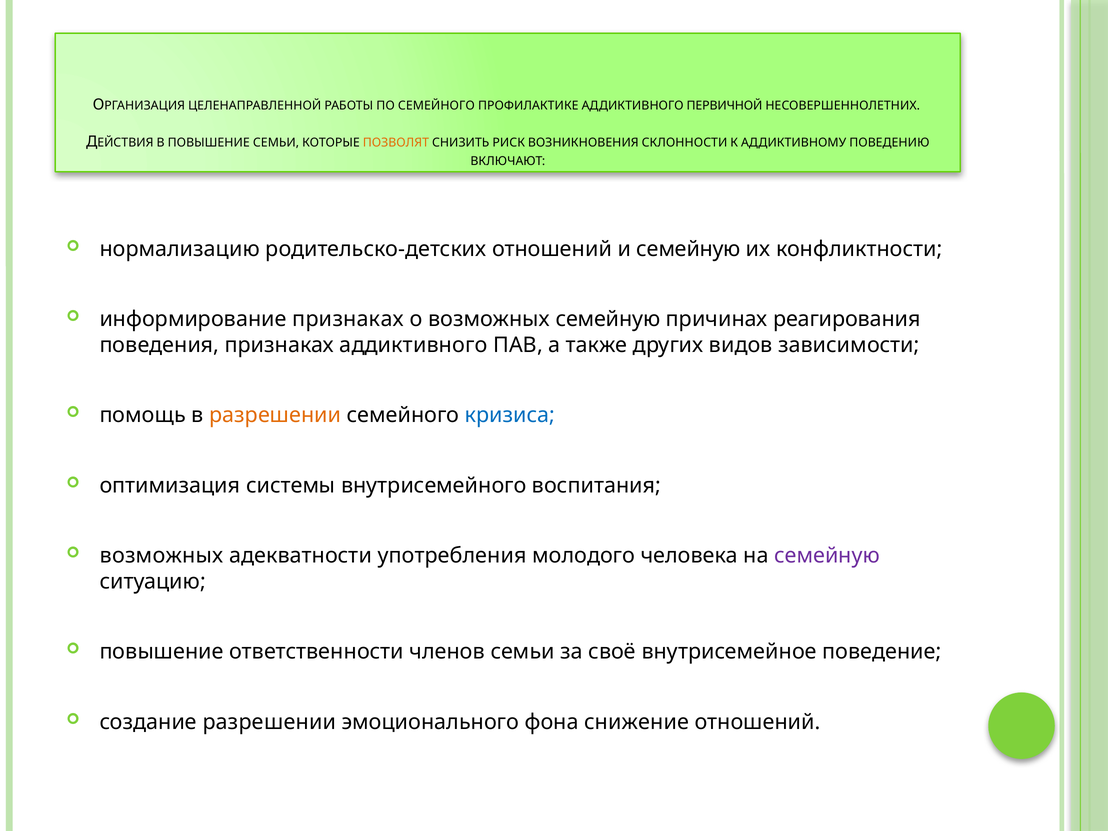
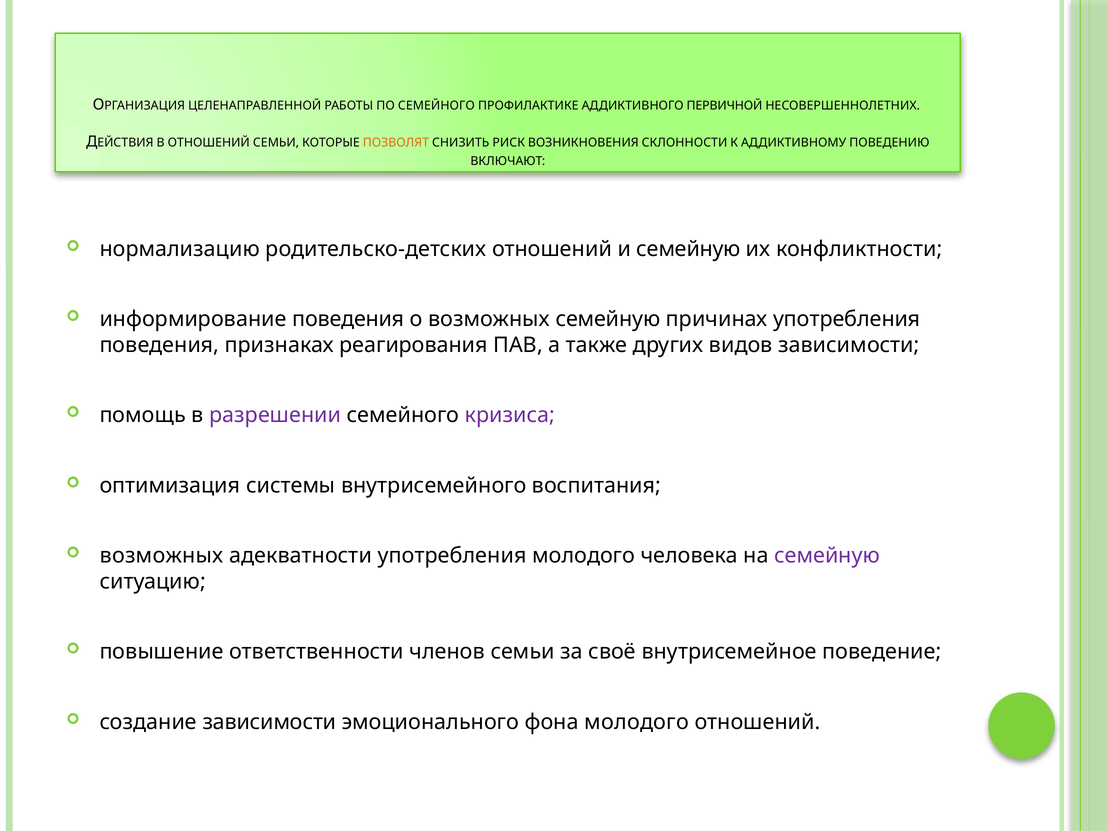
В ПОВЫШЕНИЕ: ПОВЫШЕНИЕ -> ОТНОШЕНИЙ
информирование признаках: признаках -> поведения
причинах реагирования: реагирования -> употребления
признаках аддиктивного: аддиктивного -> реагирования
разрешении at (275, 415) colour: orange -> purple
кризиса colour: blue -> purple
создание разрешении: разрешении -> зависимости
фона снижение: снижение -> молодого
